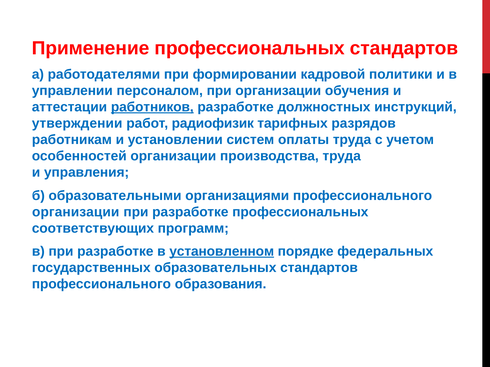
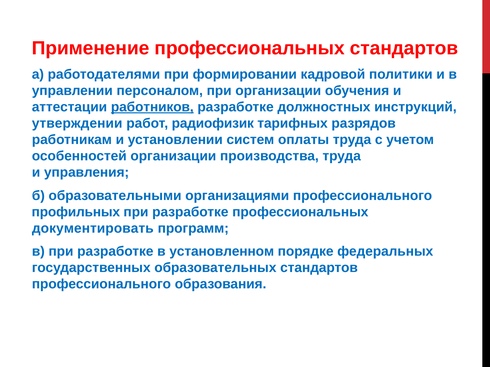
организации at (76, 212): организации -> профильных
соответствующих: соответствующих -> документировать
установленном underline: present -> none
